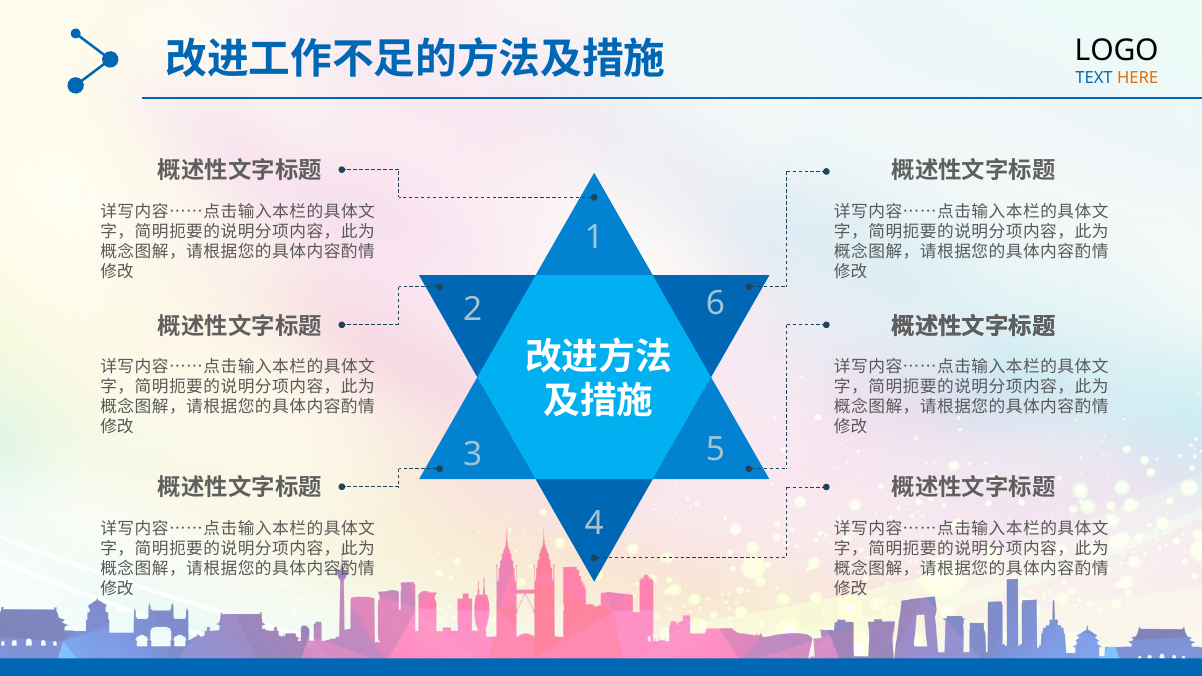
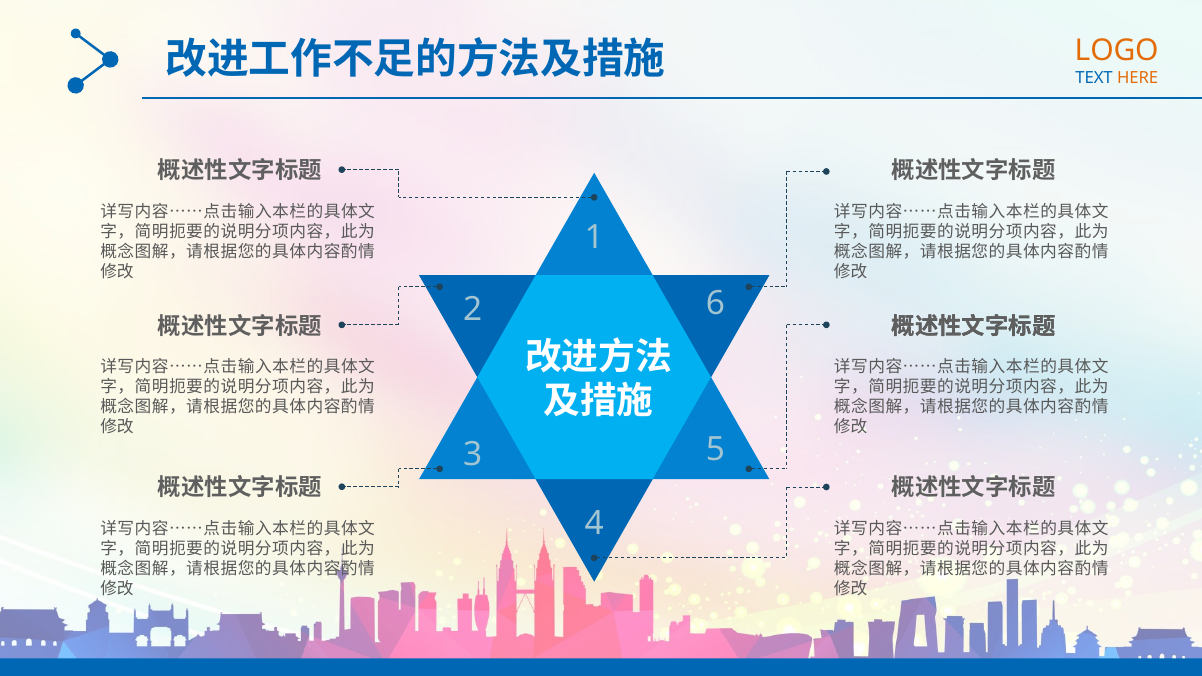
LOGO colour: black -> orange
